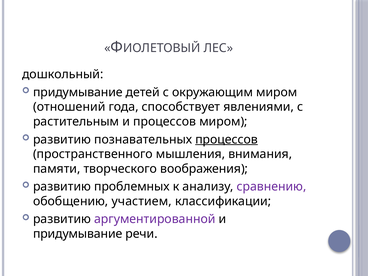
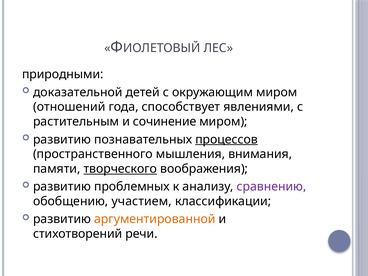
дошкольный: дошкольный -> природными
придумывание at (78, 92): придумывание -> доказательной
и процессов: процессов -> сочинение
творческого underline: none -> present
аргументированной colour: purple -> orange
придумывание at (78, 234): придумывание -> стихотворений
